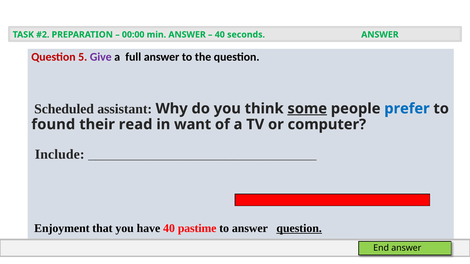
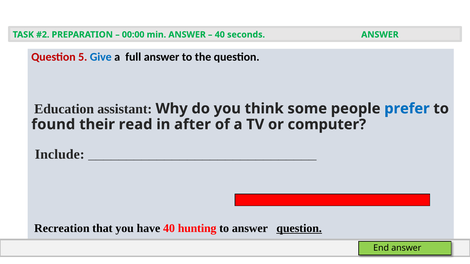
Give colour: purple -> blue
Scheduled: Scheduled -> Education
some underline: present -> none
want: want -> after
Enjoyment: Enjoyment -> Recreation
pastime: pastime -> hunting
